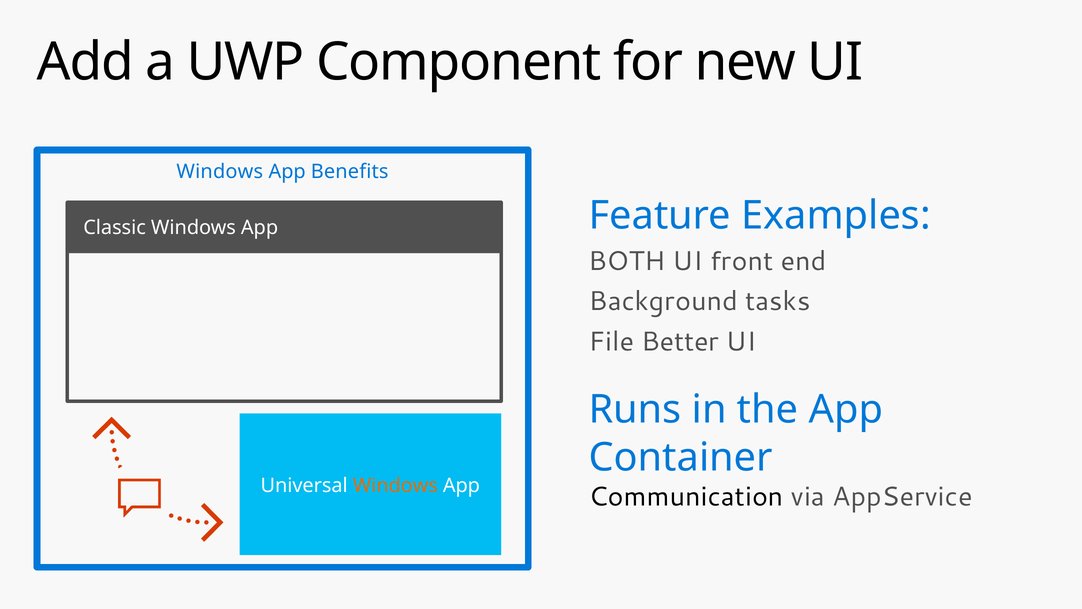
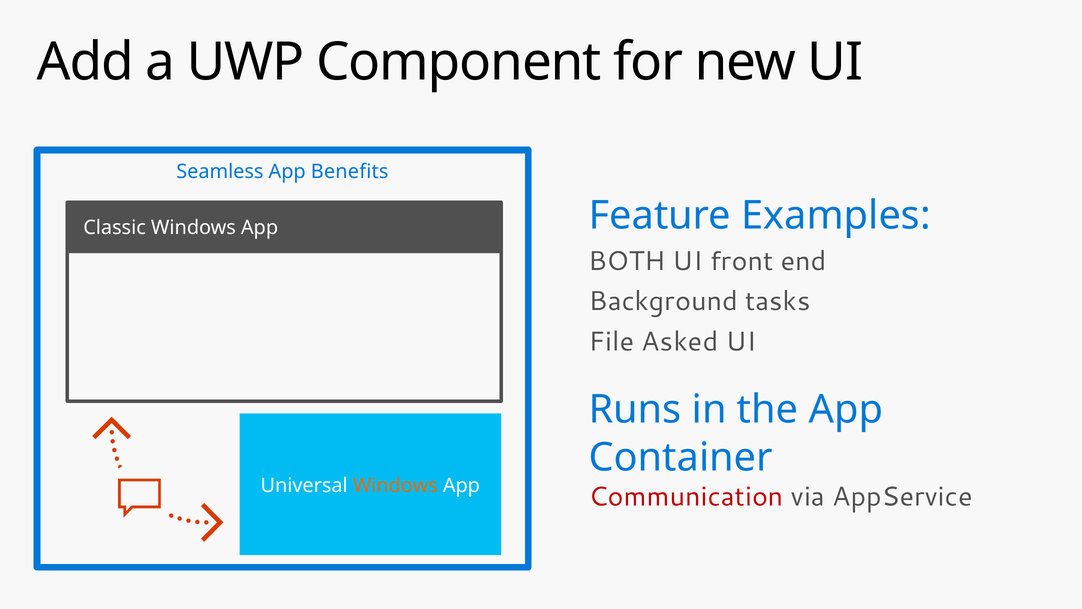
Windows at (220, 171): Windows -> Seamless
Better: Better -> Asked
Communication colour: black -> red
